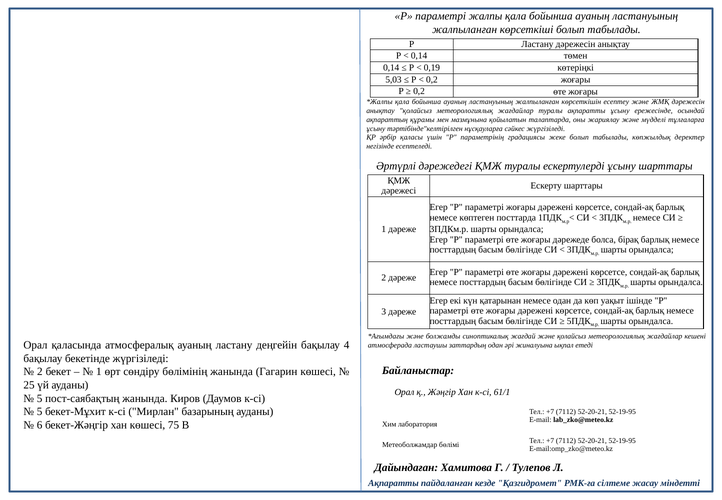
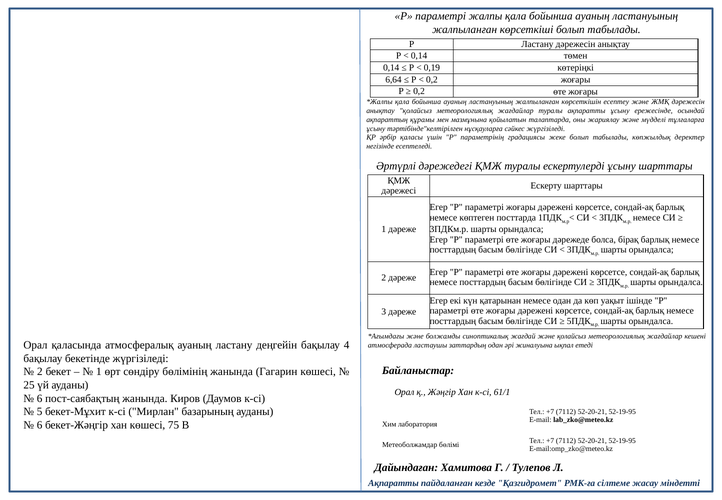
5,03: 5,03 -> 6,64
5 at (40, 398): 5 -> 6
